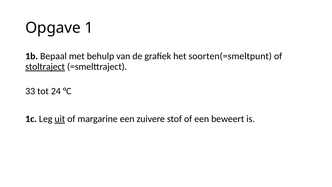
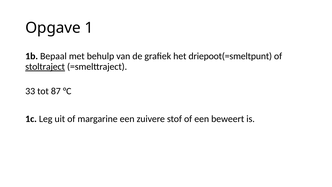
soorten(=smeltpunt: soorten(=smeltpunt -> driepoot(=smeltpunt
24: 24 -> 87
uit underline: present -> none
